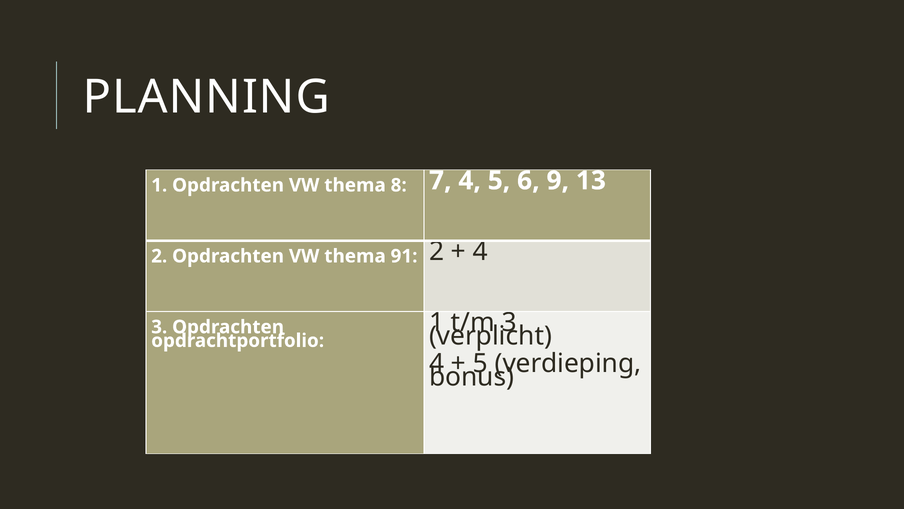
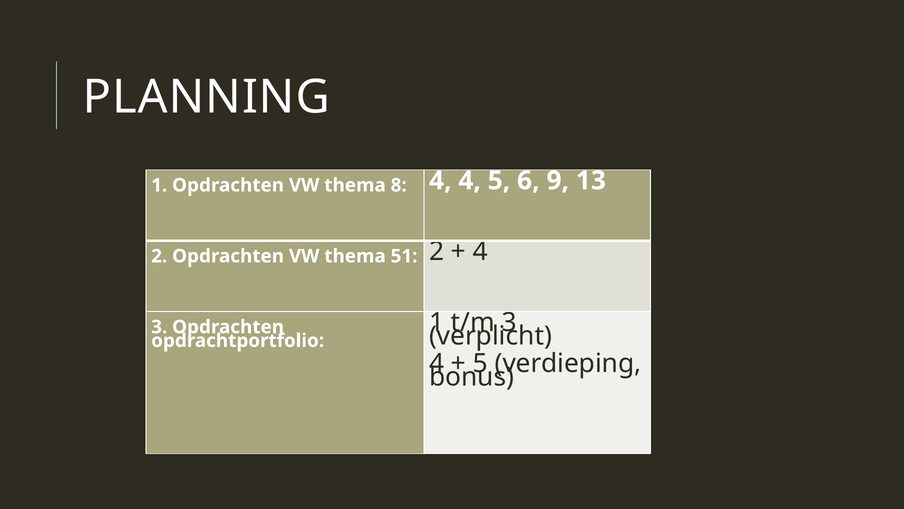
8 7: 7 -> 4
91: 91 -> 51
